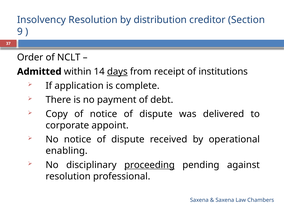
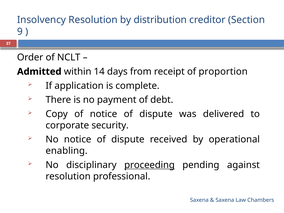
days underline: present -> none
institutions: institutions -> proportion
appoint: appoint -> security
